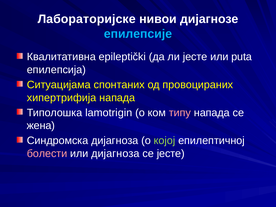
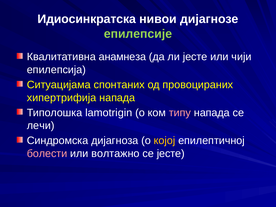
Лабораторијске: Лабораторијске -> Идиосинкратска
епилепсије colour: light blue -> light green
epileptički: epileptički -> анамнеза
puta: puta -> чији
жена: жена -> лечи
којој colour: light green -> yellow
или дијагноза: дијагноза -> волтажно
